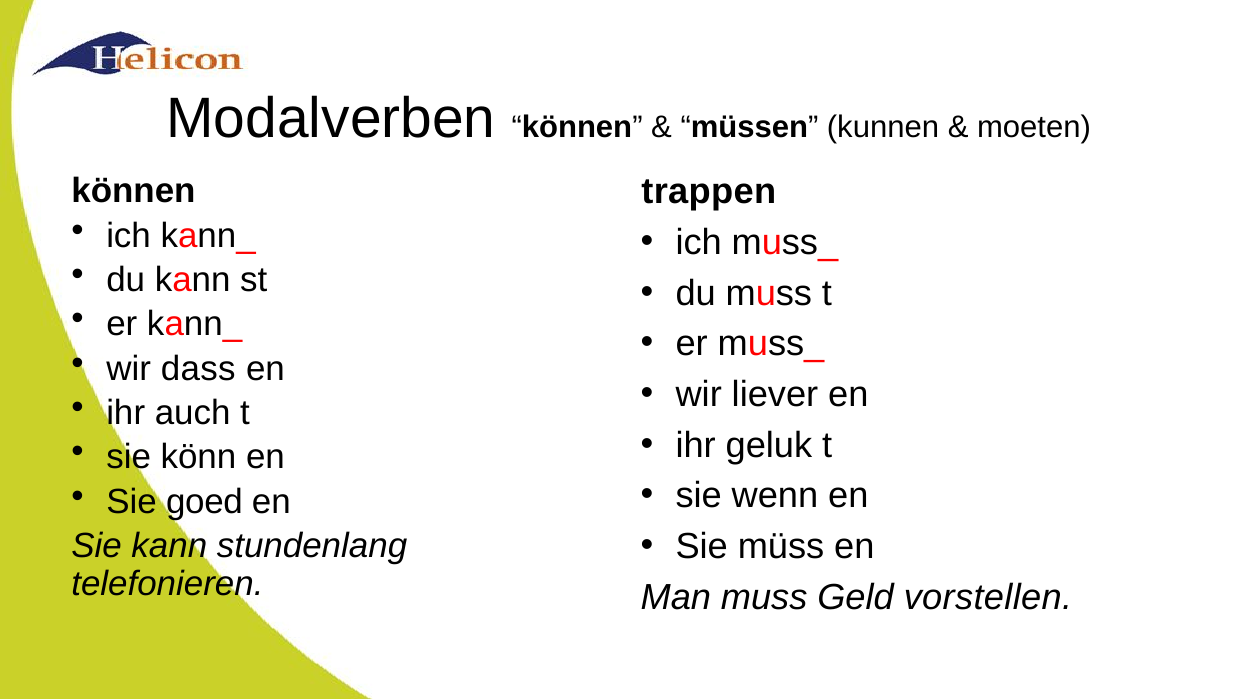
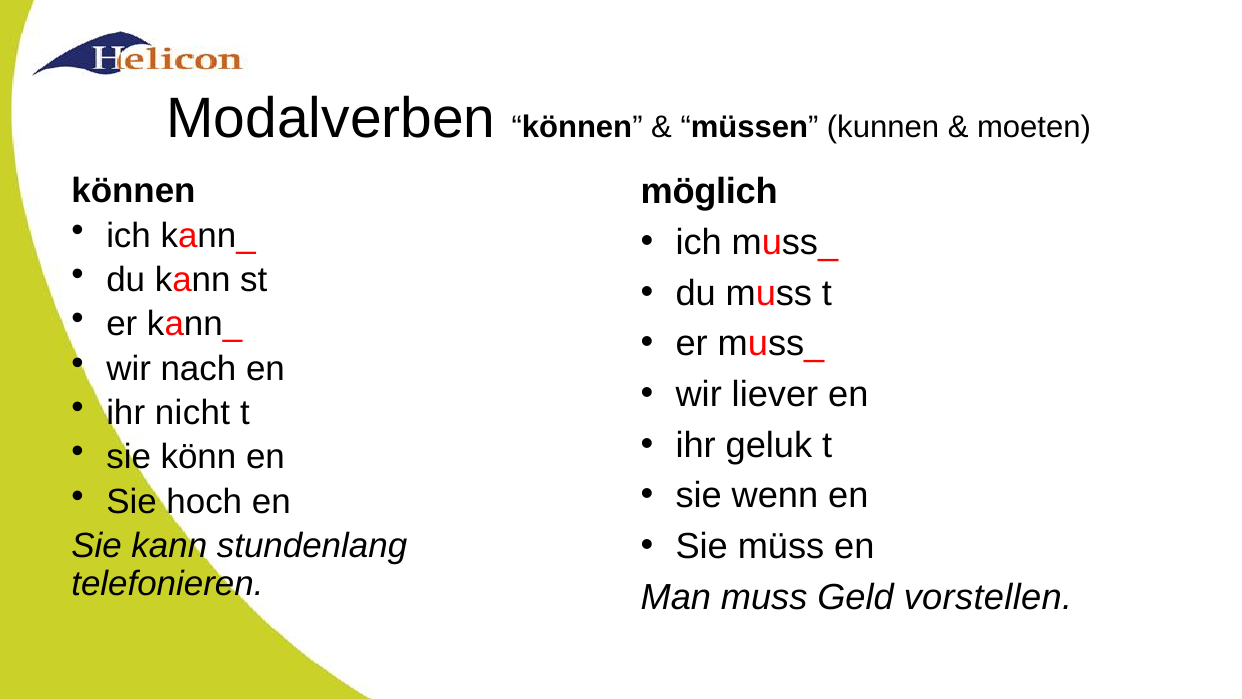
trappen: trappen -> möglich
dass: dass -> nach
auch: auch -> nicht
goed: goed -> hoch
